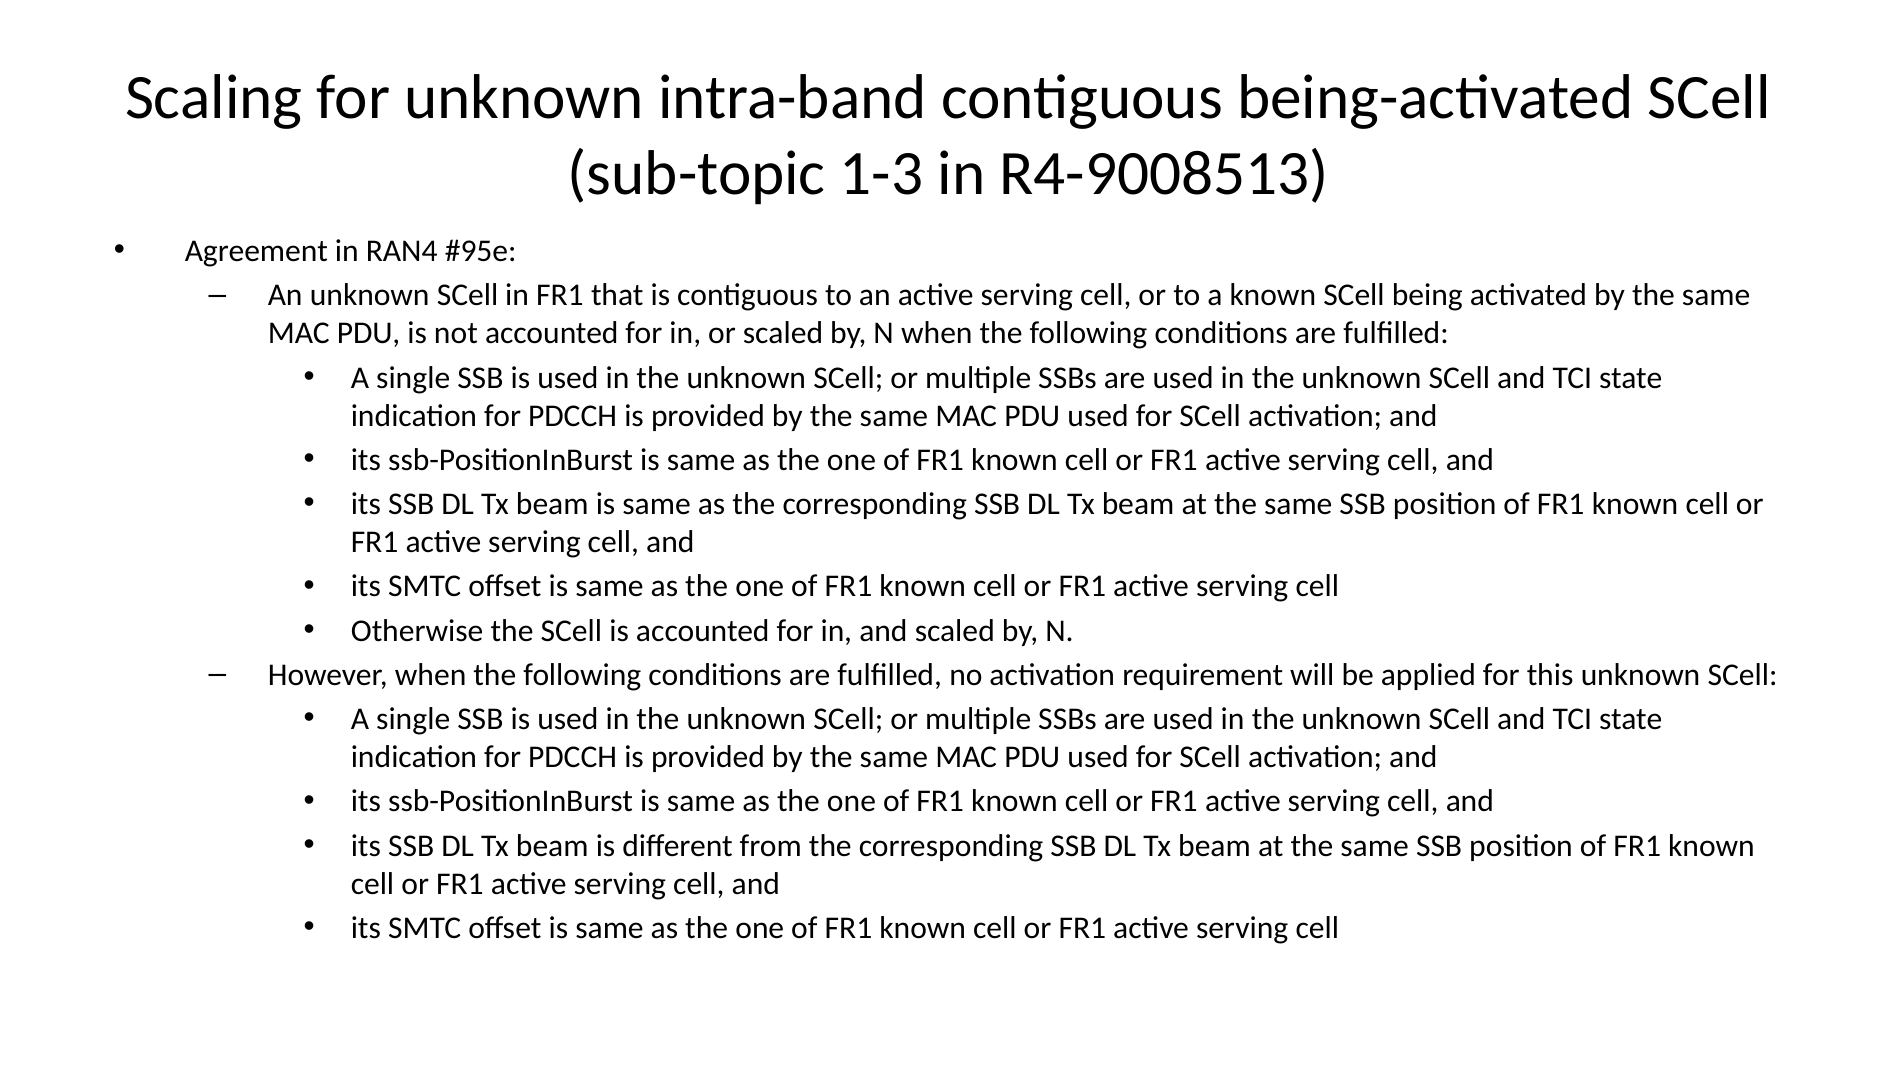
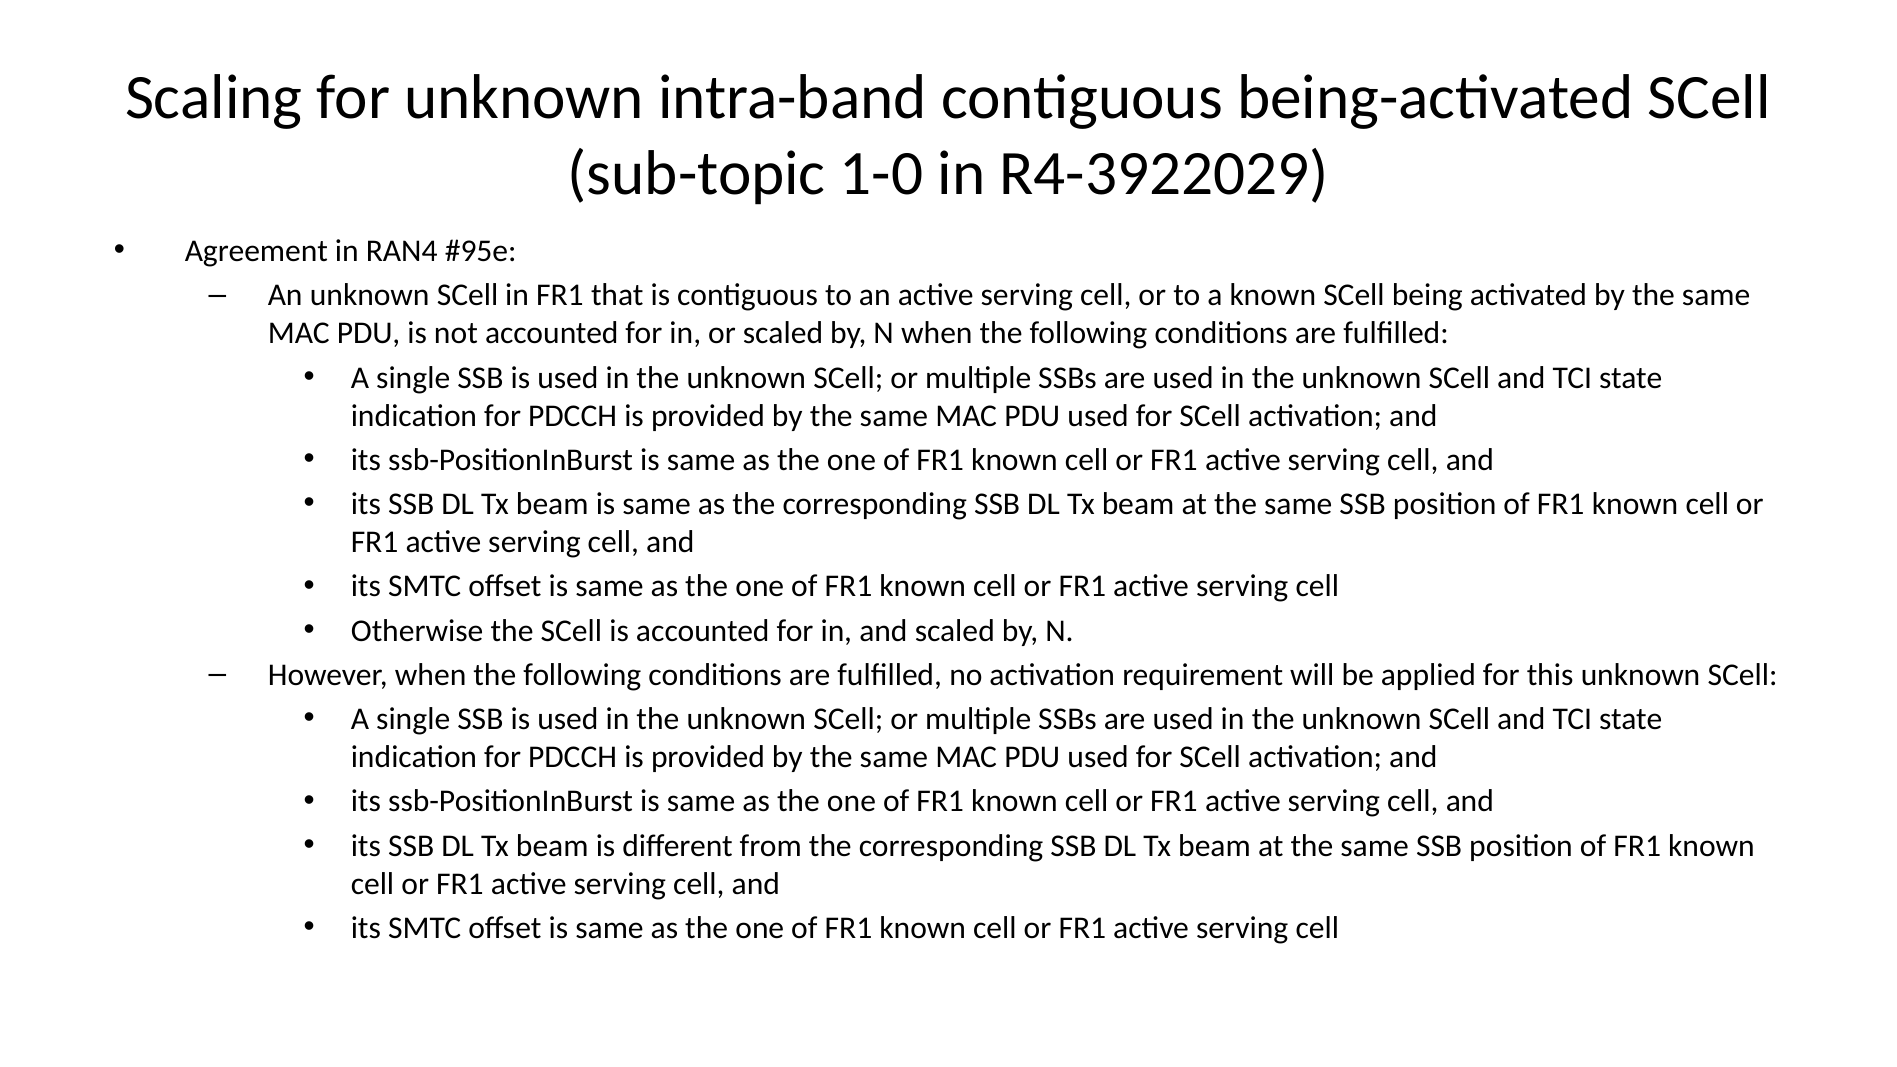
1-3: 1-3 -> 1-0
R4-9008513: R4-9008513 -> R4-3922029
